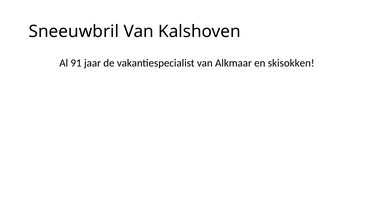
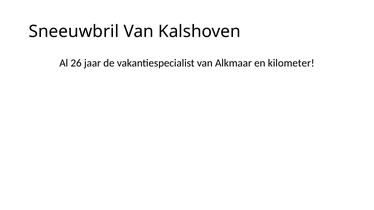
91: 91 -> 26
skisokken: skisokken -> kilometer
